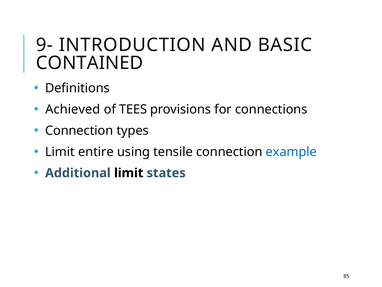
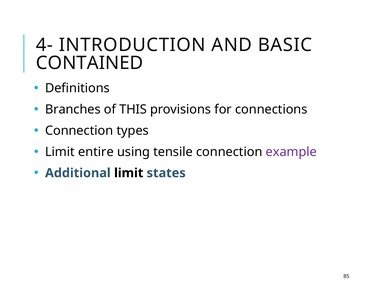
9-: 9- -> 4-
Achieved: Achieved -> Branches
TEES: TEES -> THIS
example colour: blue -> purple
